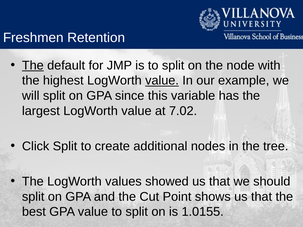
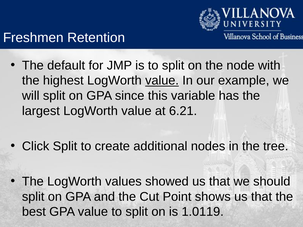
The at (33, 66) underline: present -> none
7.02: 7.02 -> 6.21
1.0155: 1.0155 -> 1.0119
